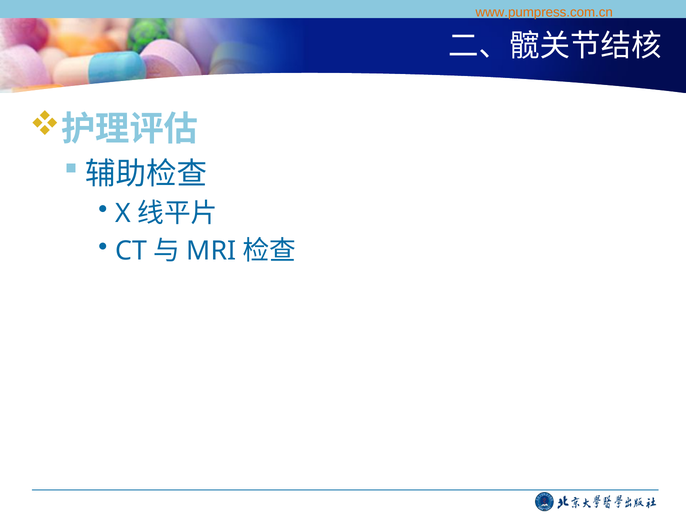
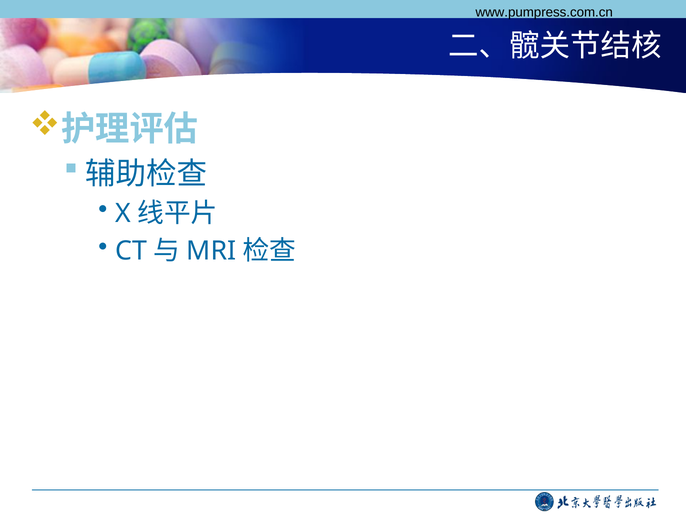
www.pumpress.com.cn colour: orange -> black
